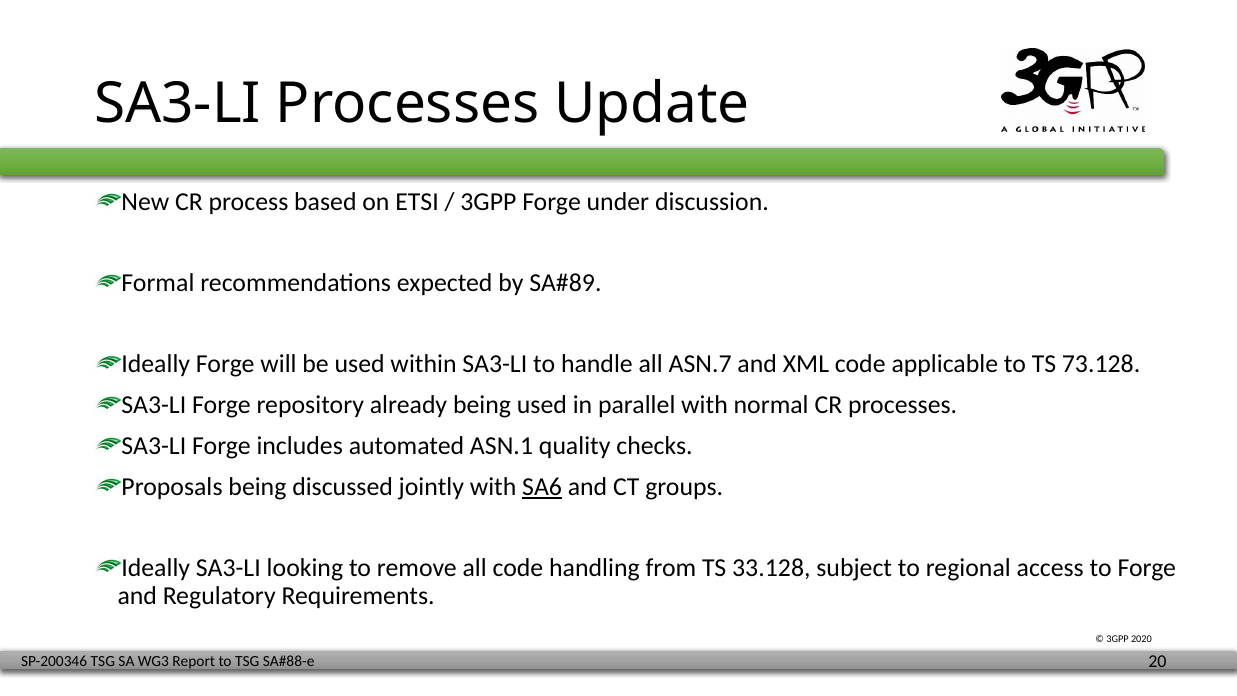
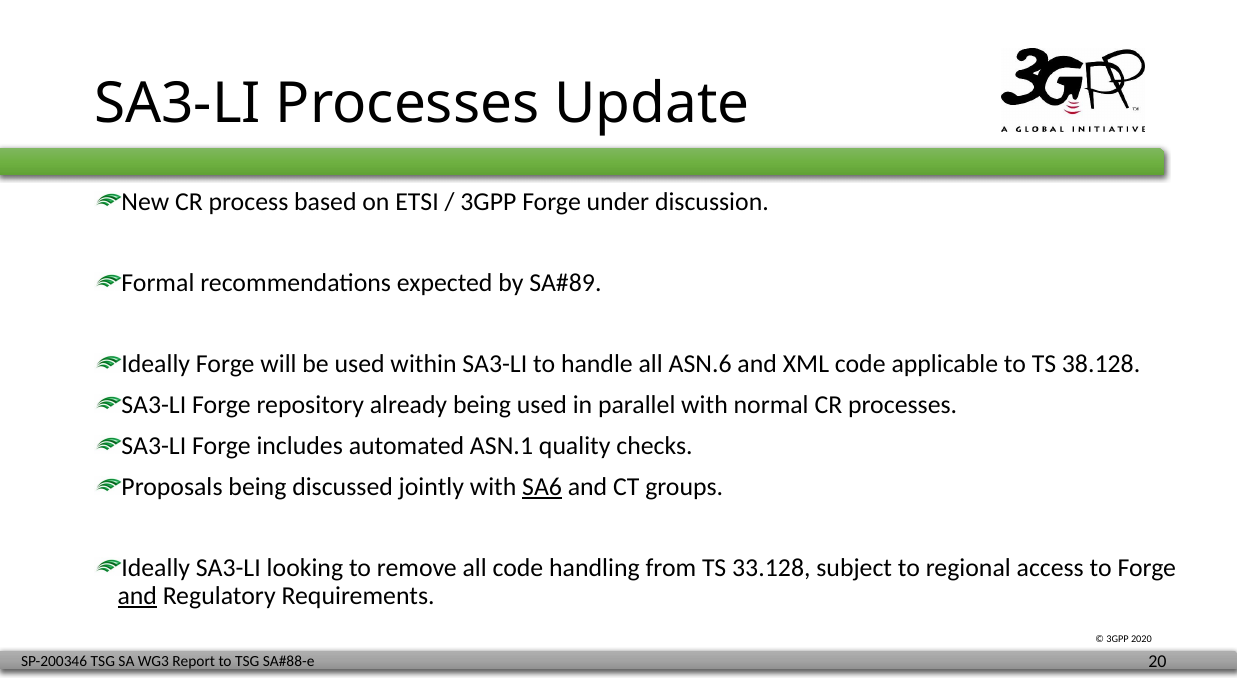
ASN.7: ASN.7 -> ASN.6
73.128: 73.128 -> 38.128
and at (137, 596) underline: none -> present
